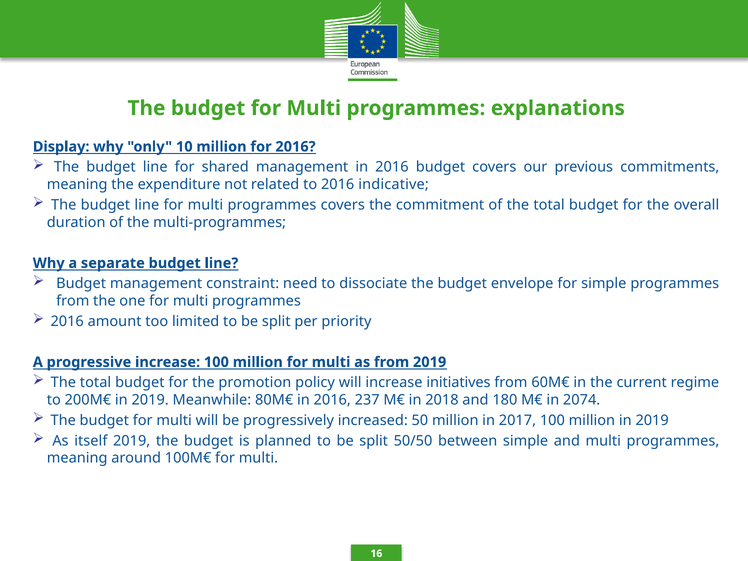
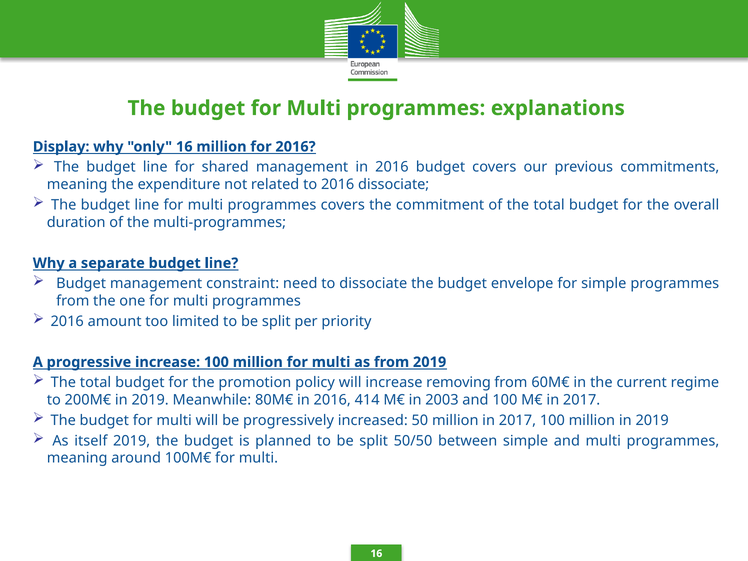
only 10: 10 -> 16
2016 indicative: indicative -> dissociate
initiatives: initiatives -> removing
237: 237 -> 414
2018: 2018 -> 2003
and 180: 180 -> 100
M€ in 2074: 2074 -> 2017
